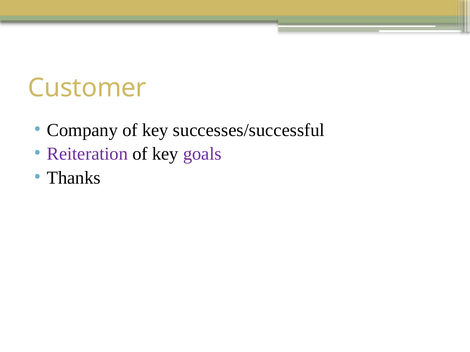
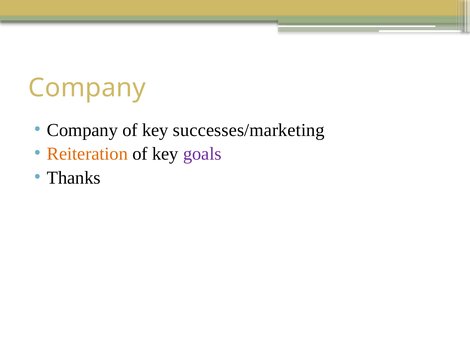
Customer at (87, 88): Customer -> Company
successes/successful: successes/successful -> successes/marketing
Reiteration colour: purple -> orange
